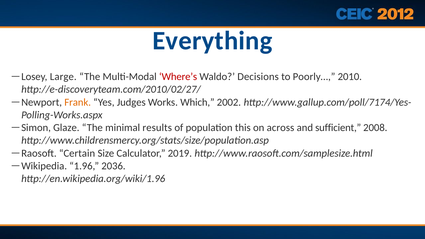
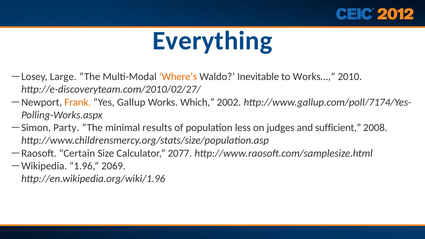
Where’s colour: red -> orange
Decisions: Decisions -> Inevitable
Poorly…: Poorly… -> Works…
Judges: Judges -> Gallup
Glaze: Glaze -> Party
this: this -> less
across: across -> judges
2019: 2019 -> 2077
2036: 2036 -> 2069
